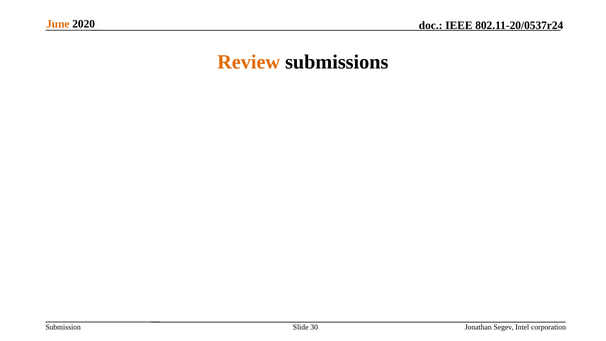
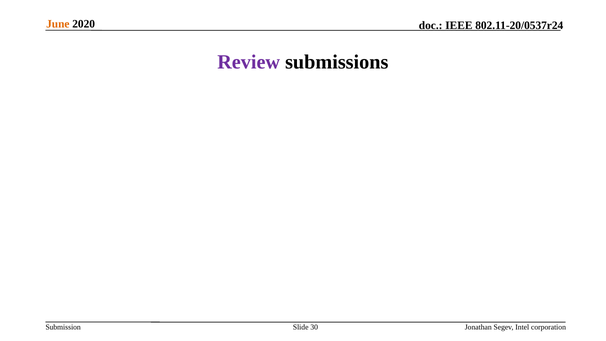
Review colour: orange -> purple
